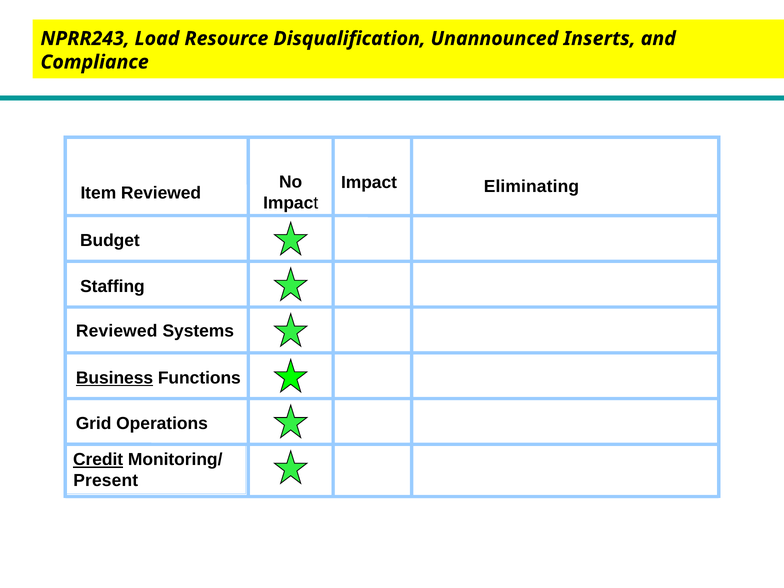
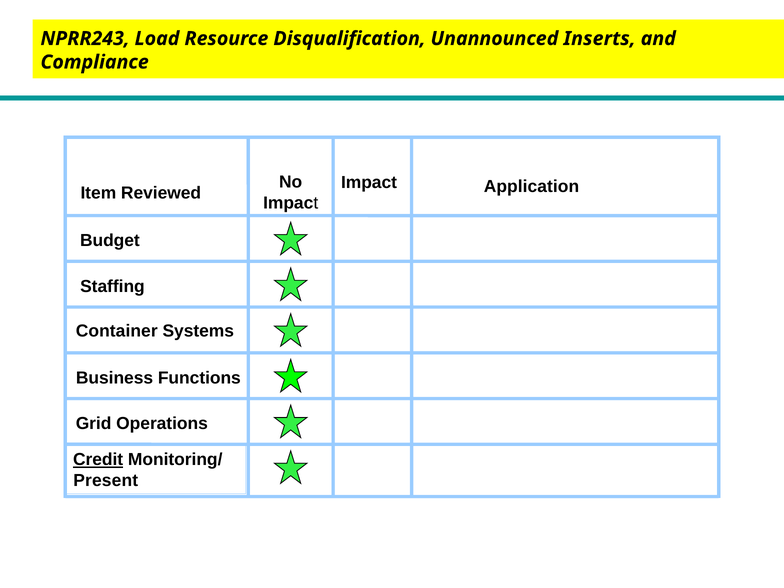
Eliminating: Eliminating -> Application
Reviewed at (117, 331): Reviewed -> Container
Business underline: present -> none
